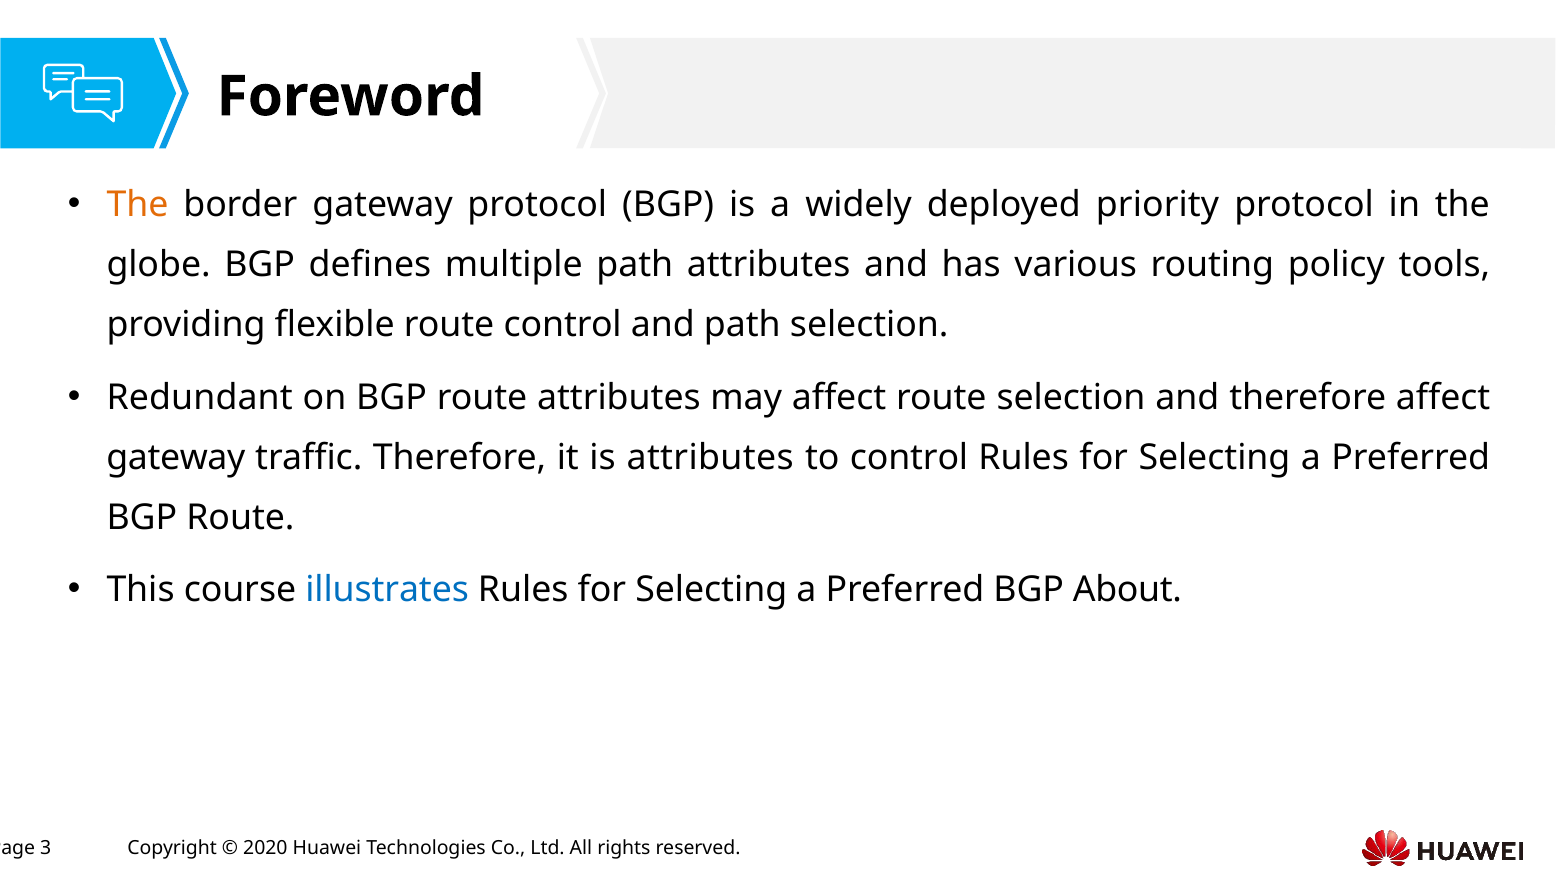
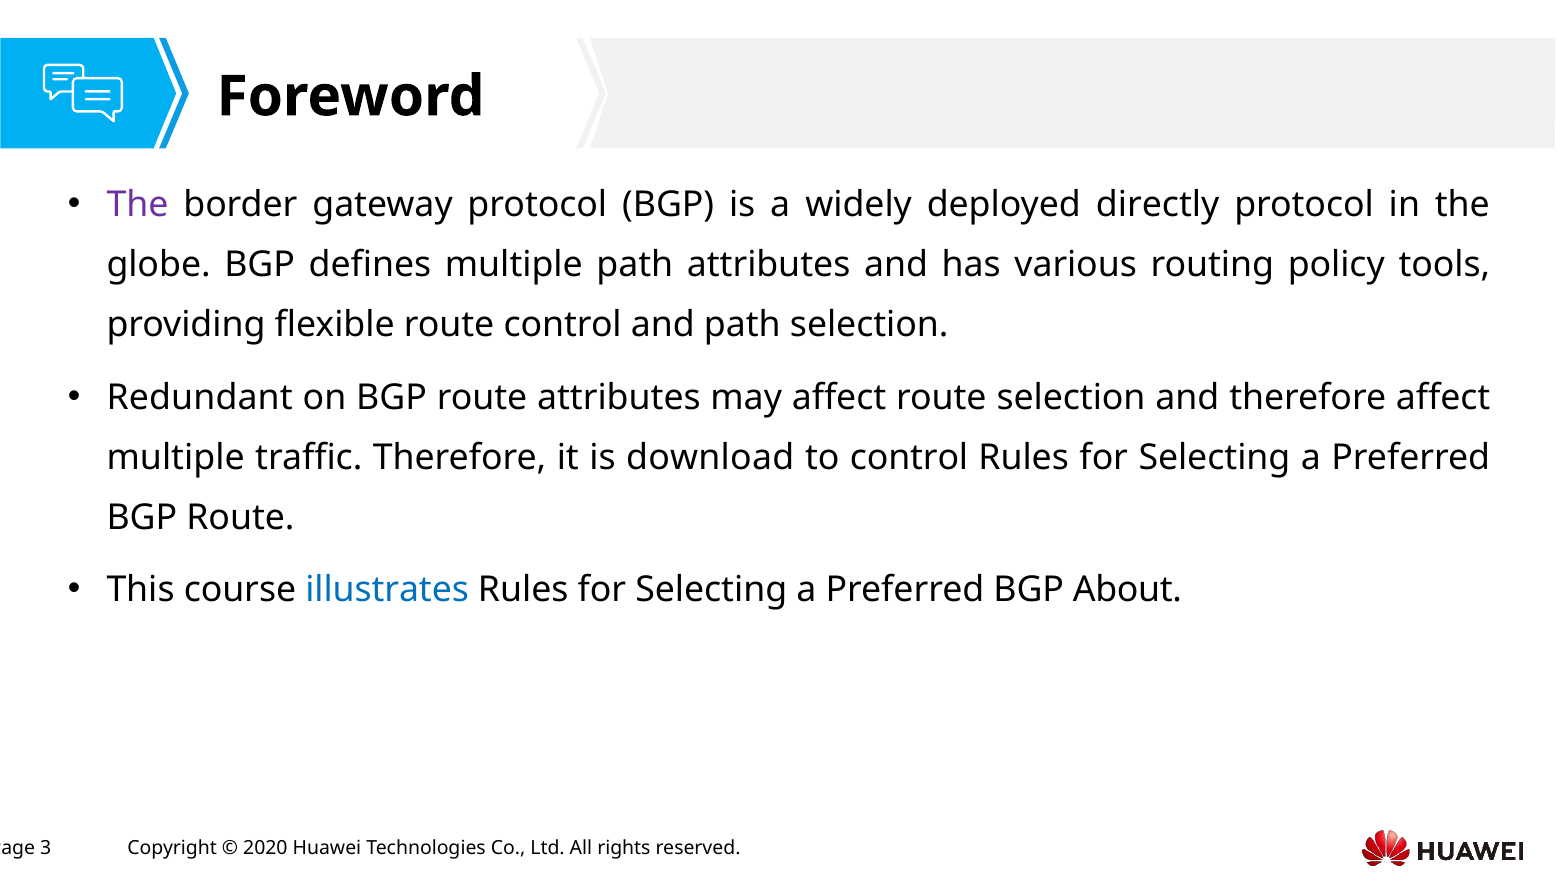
The at (137, 205) colour: orange -> purple
priority: priority -> directly
gateway at (176, 457): gateway -> multiple
is attributes: attributes -> download
